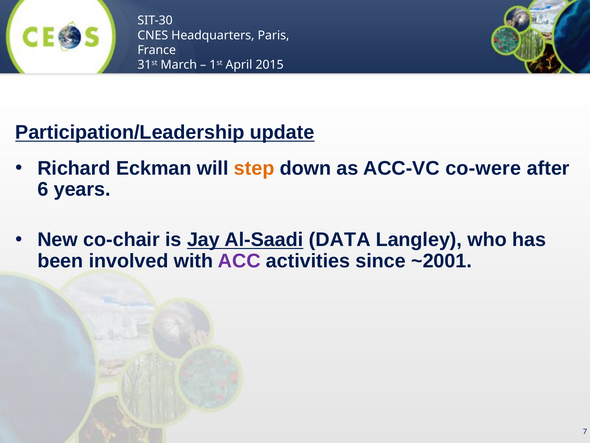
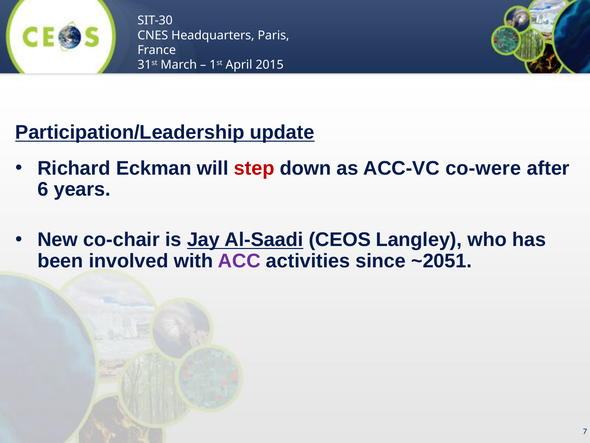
step colour: orange -> red
DATA: DATA -> CEOS
~2001: ~2001 -> ~2051
